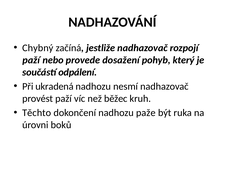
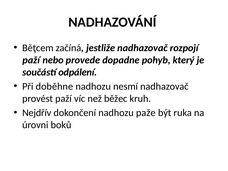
Chybný: Chybný -> Běţcem
dosažení: dosažení -> dopadne
ukradená: ukradená -> doběhne
Těchto: Těchto -> Nejdřív
